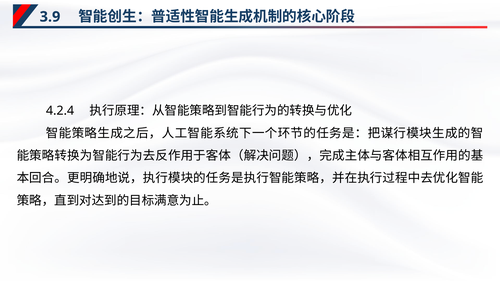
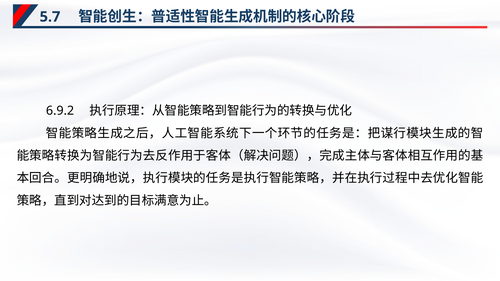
3.9: 3.9 -> 5.7
4.2.4: 4.2.4 -> 6.9.2
